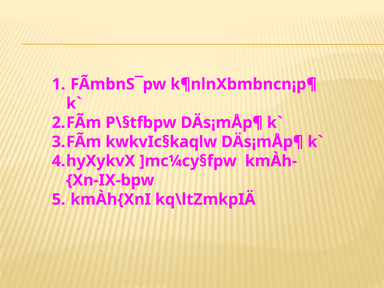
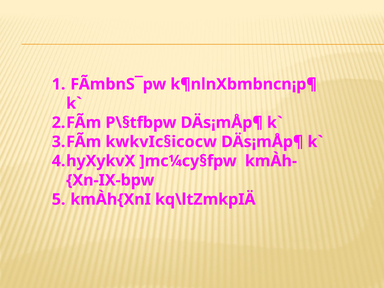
kwkvIc§kaqlw: kwkvIc§kaqlw -> kwkvIc§icocw
